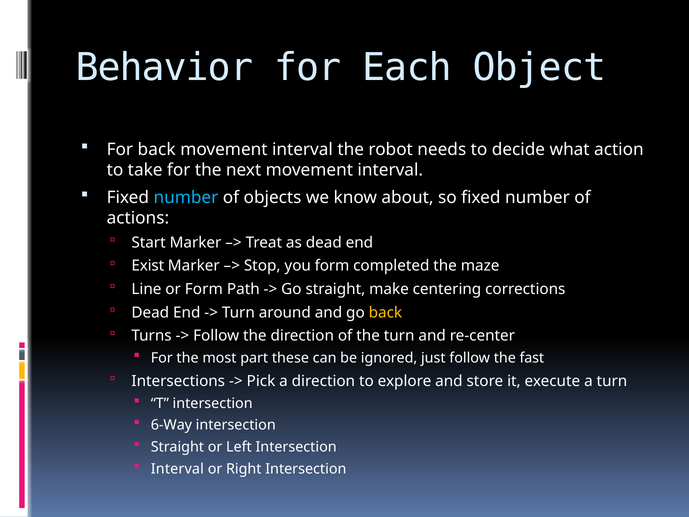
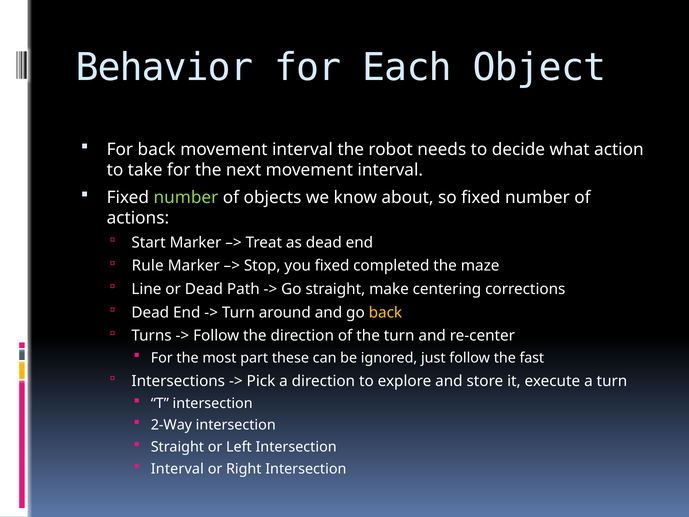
number at (186, 197) colour: light blue -> light green
Exist: Exist -> Rule
you form: form -> fixed
or Form: Form -> Dead
6-Way: 6-Way -> 2-Way
